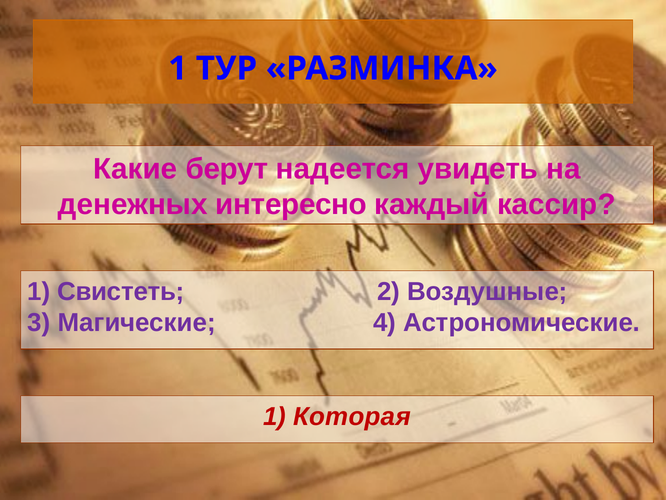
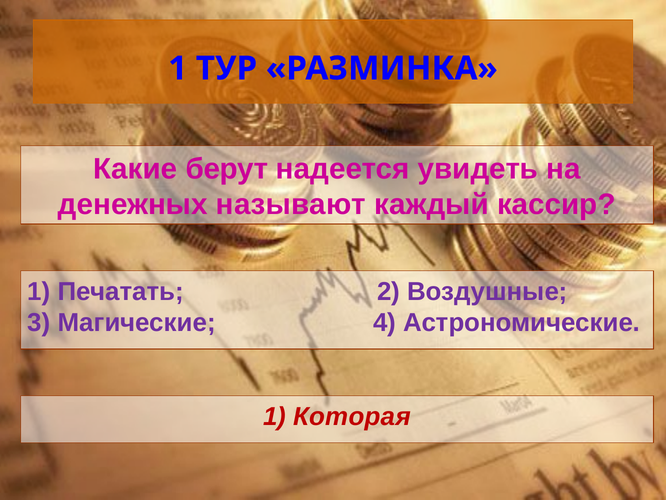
интересно: интересно -> называют
Свистеть: Свистеть -> Печатать
